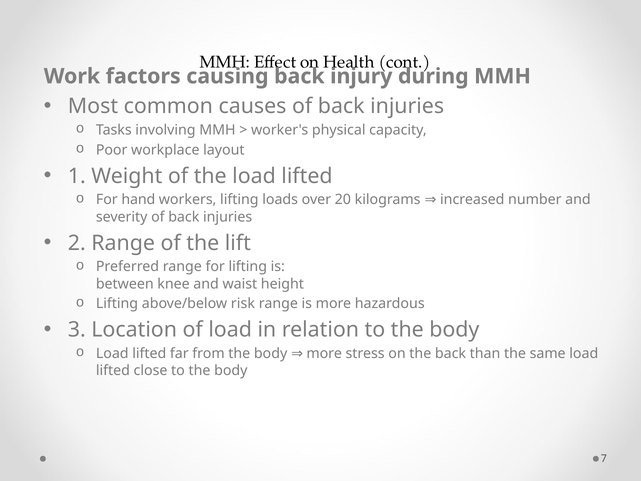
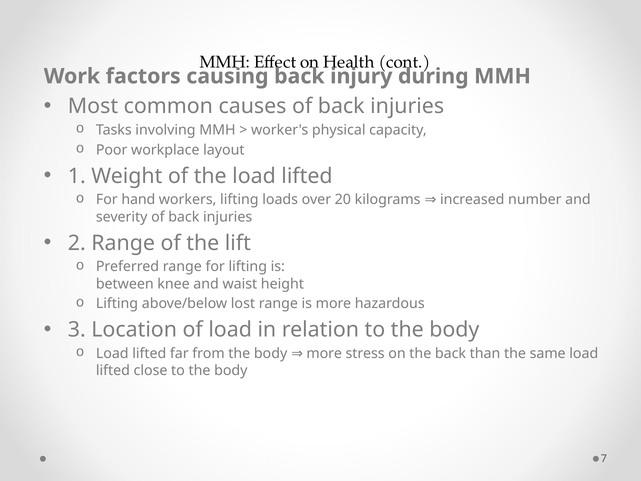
risk: risk -> lost
